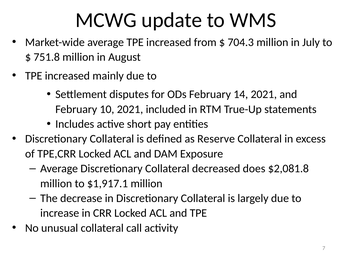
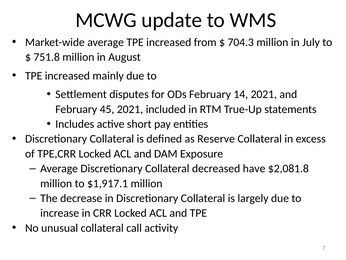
10: 10 -> 45
does: does -> have
